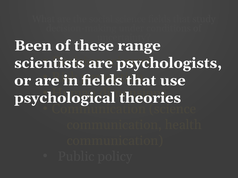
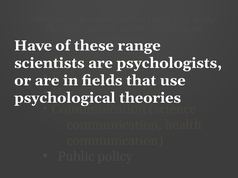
Been: Been -> Have
